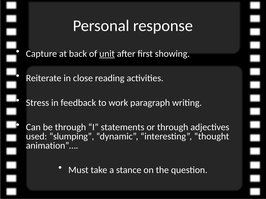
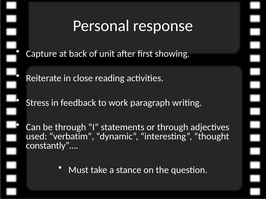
unit underline: present -> none
slumping: slumping -> verbatim
animation”…: animation”… -> constantly”…
